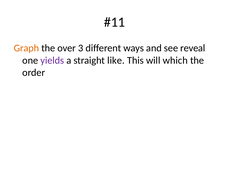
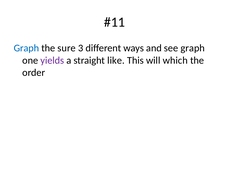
Graph at (26, 48) colour: orange -> blue
over: over -> sure
see reveal: reveal -> graph
